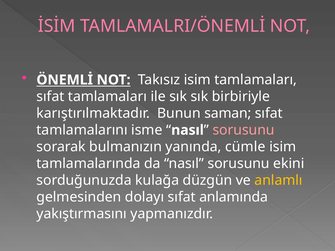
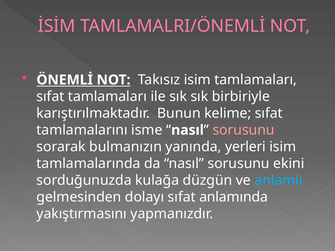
saman: saman -> kelime
cümle: cümle -> yerleri
anlamlı colour: yellow -> light blue
